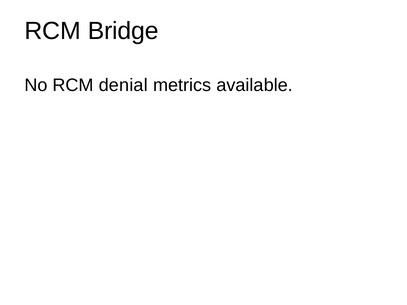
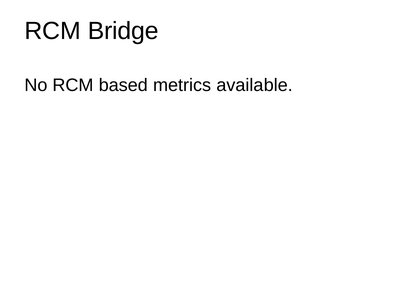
denial: denial -> based
